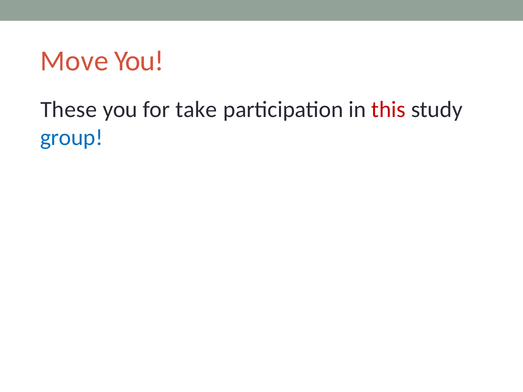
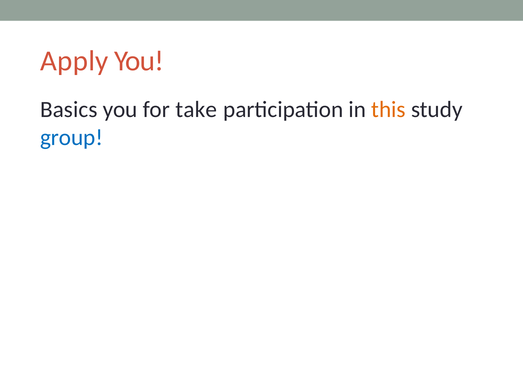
Move: Move -> Apply
These: These -> Basics
this colour: red -> orange
